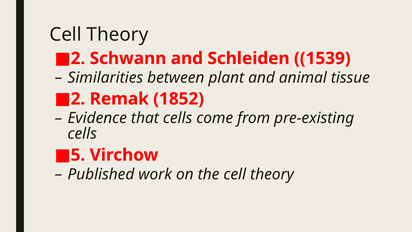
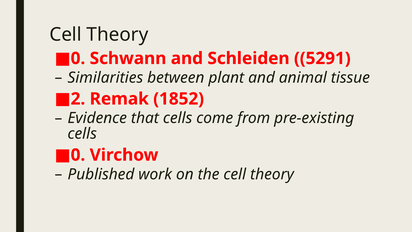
2 at (78, 58): 2 -> 0
1539: 1539 -> 5291
5 at (78, 155): 5 -> 0
